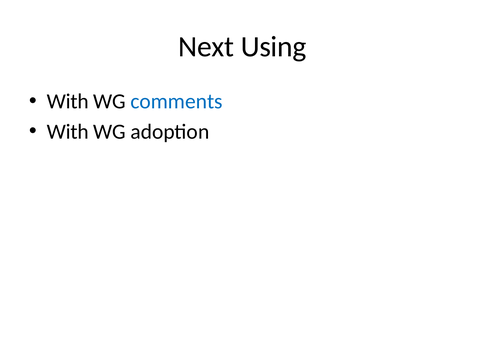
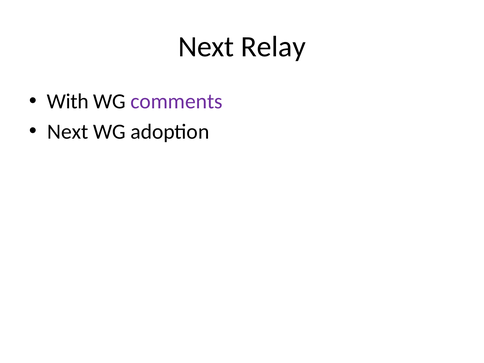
Using: Using -> Relay
comments colour: blue -> purple
With at (68, 132): With -> Next
